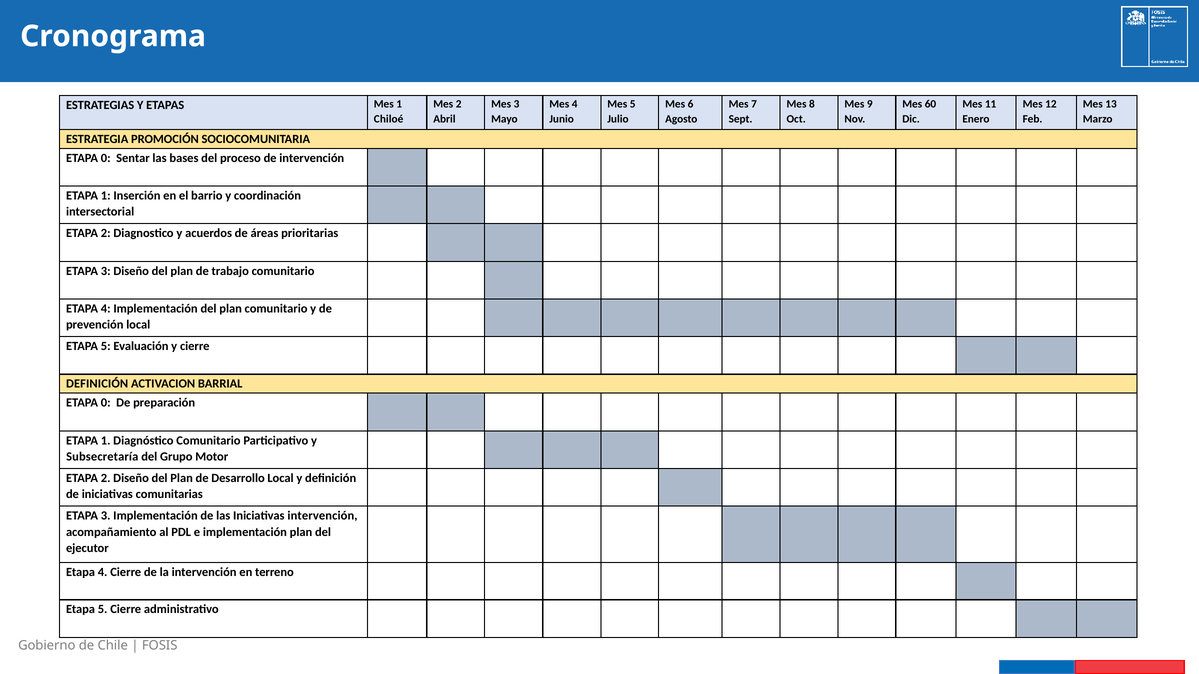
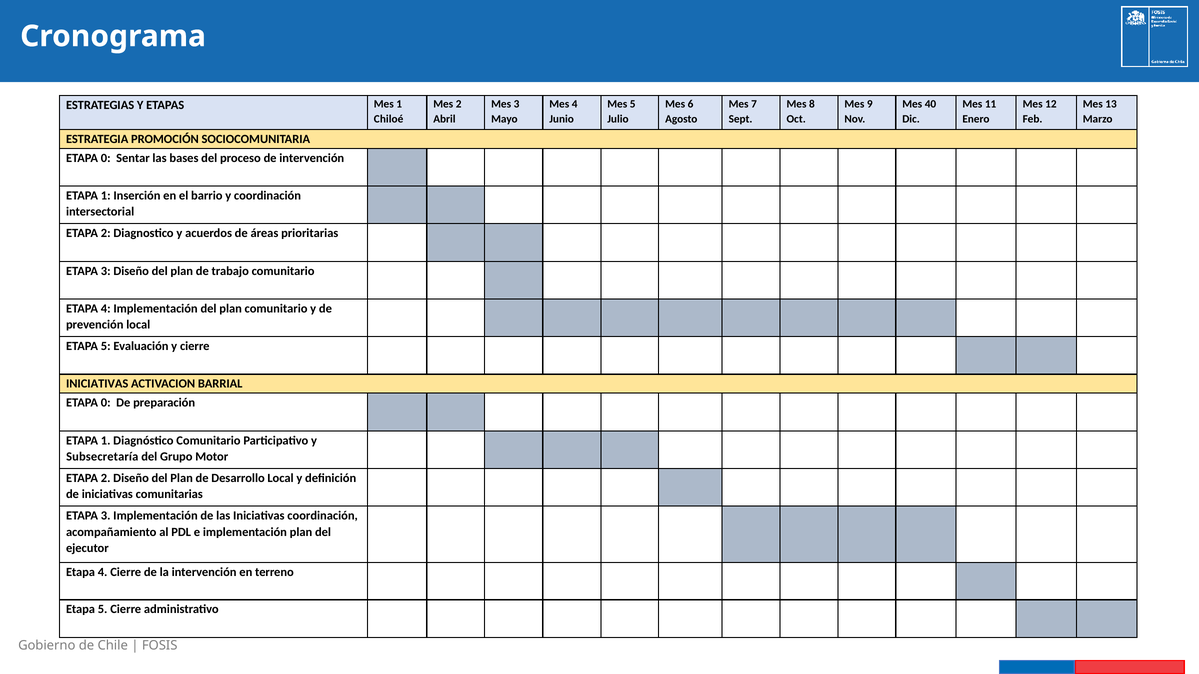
60: 60 -> 40
DEFINICIÓN at (97, 384): DEFINICIÓN -> INICIATIVAS
Iniciativas intervención: intervención -> coordinación
